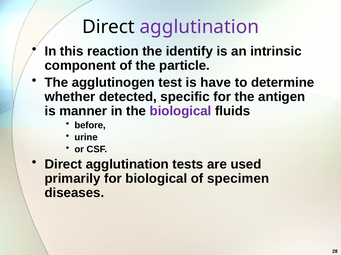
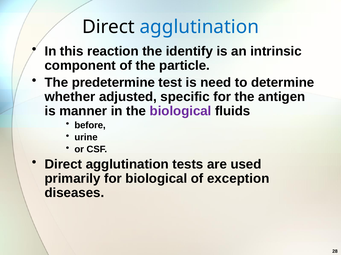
agglutination at (199, 27) colour: purple -> blue
agglutinogen: agglutinogen -> predetermine
have: have -> need
detected: detected -> adjusted
specimen: specimen -> exception
